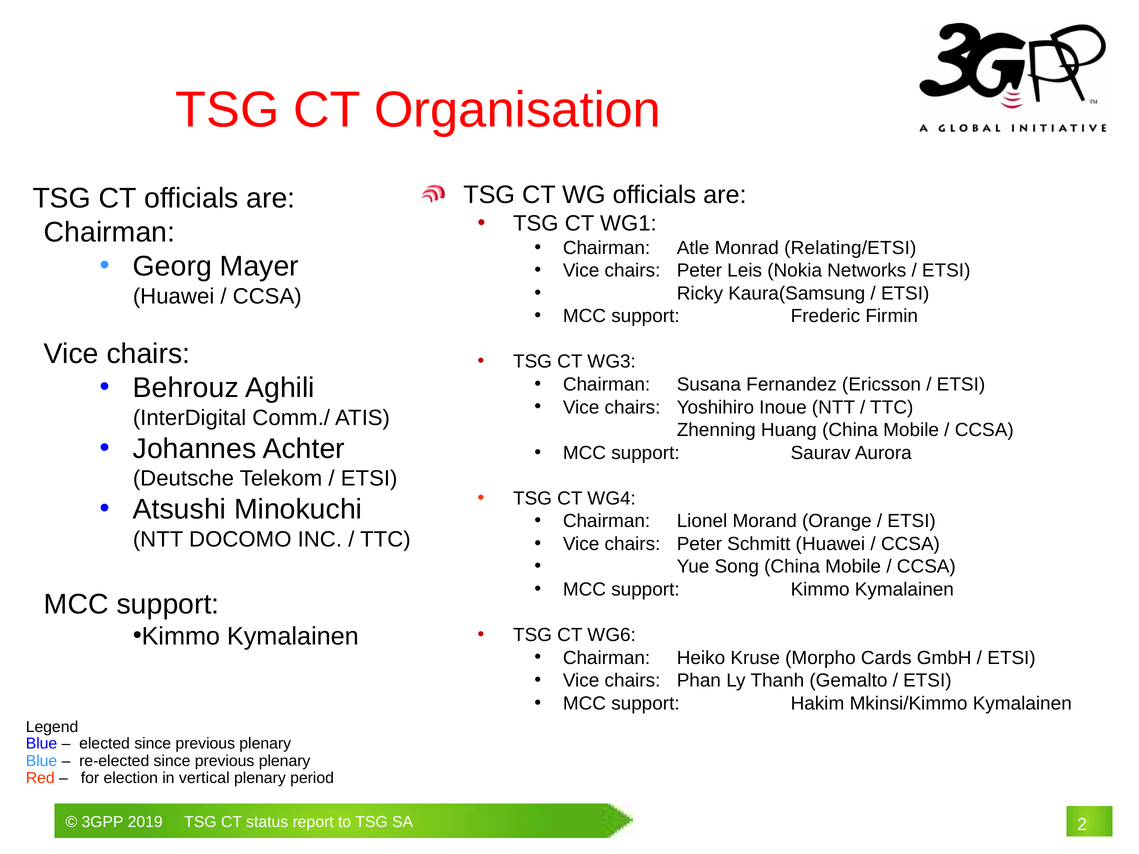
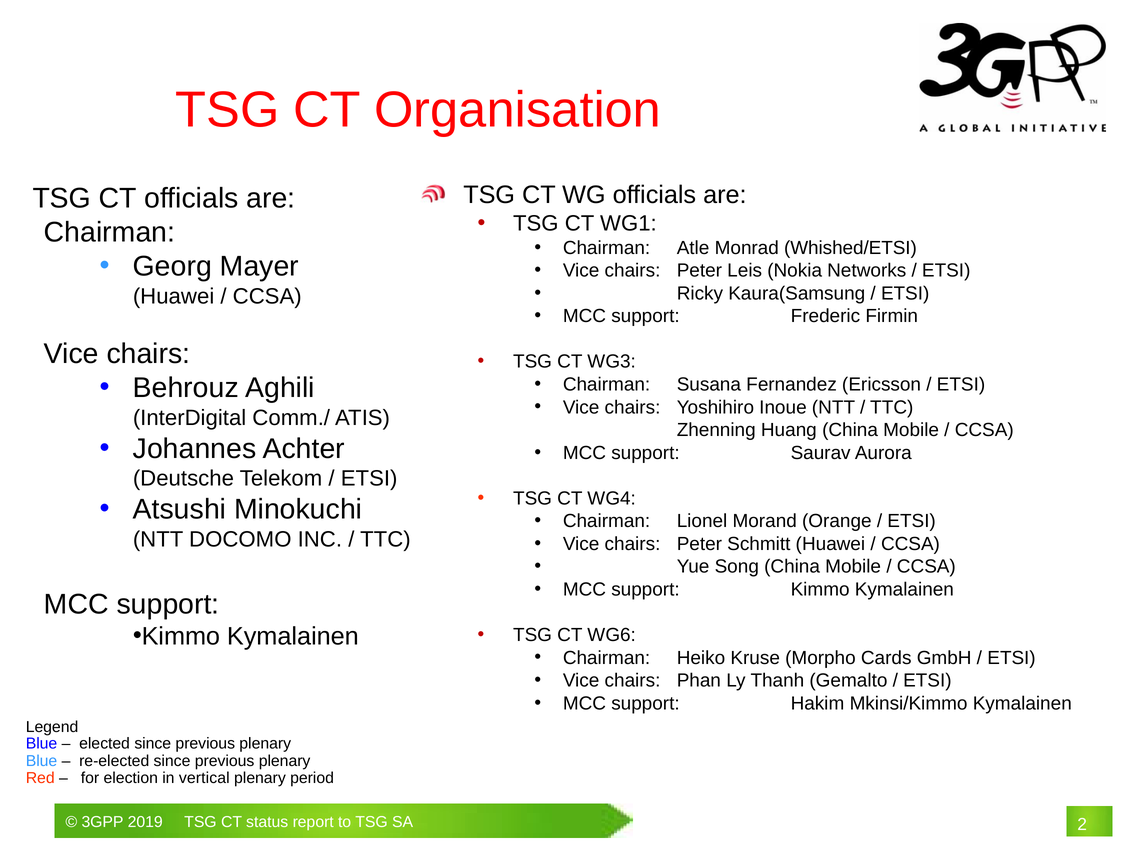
Relating/ETSI: Relating/ETSI -> Whished/ETSI
